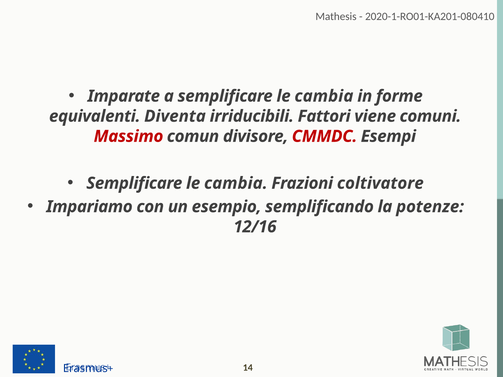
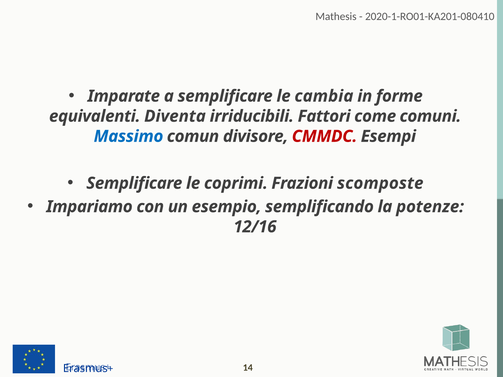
viene: viene -> come
Massimo colour: red -> blue
cambia at (236, 183): cambia -> coprimi
coltivatore: coltivatore -> scomposte
